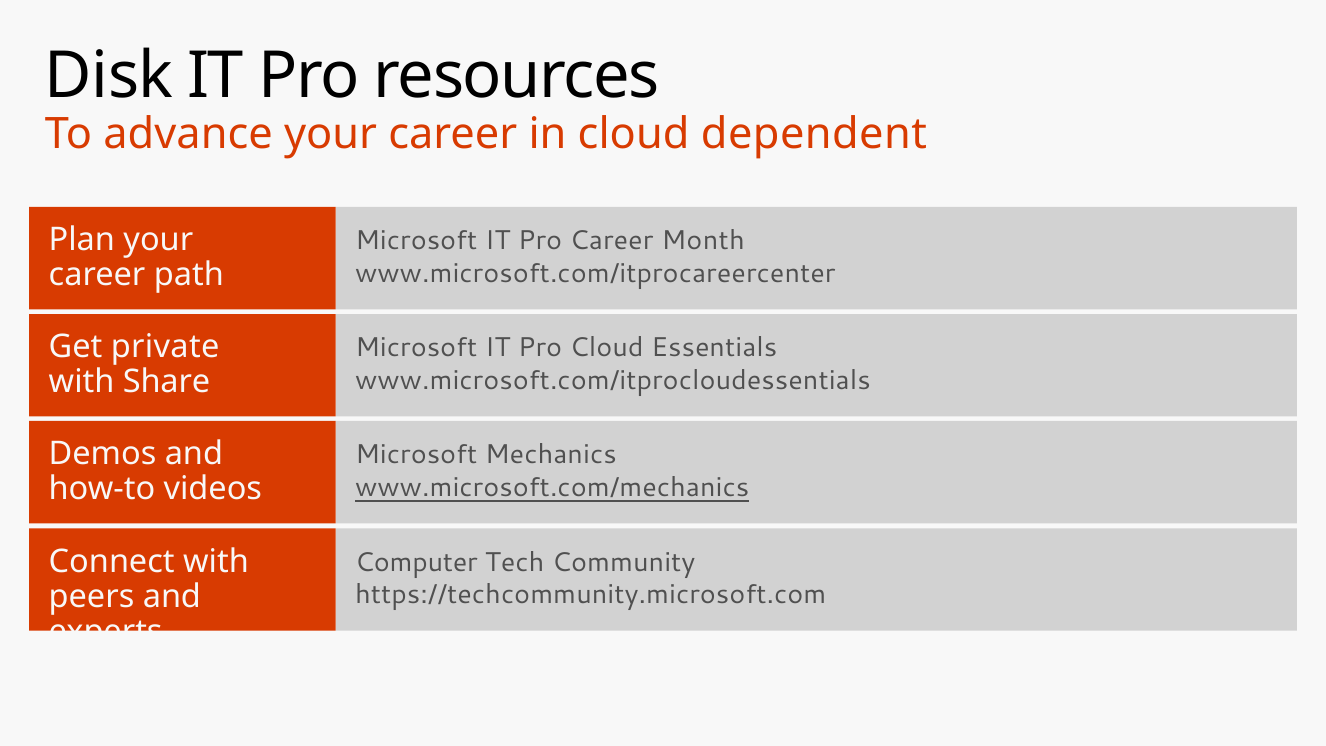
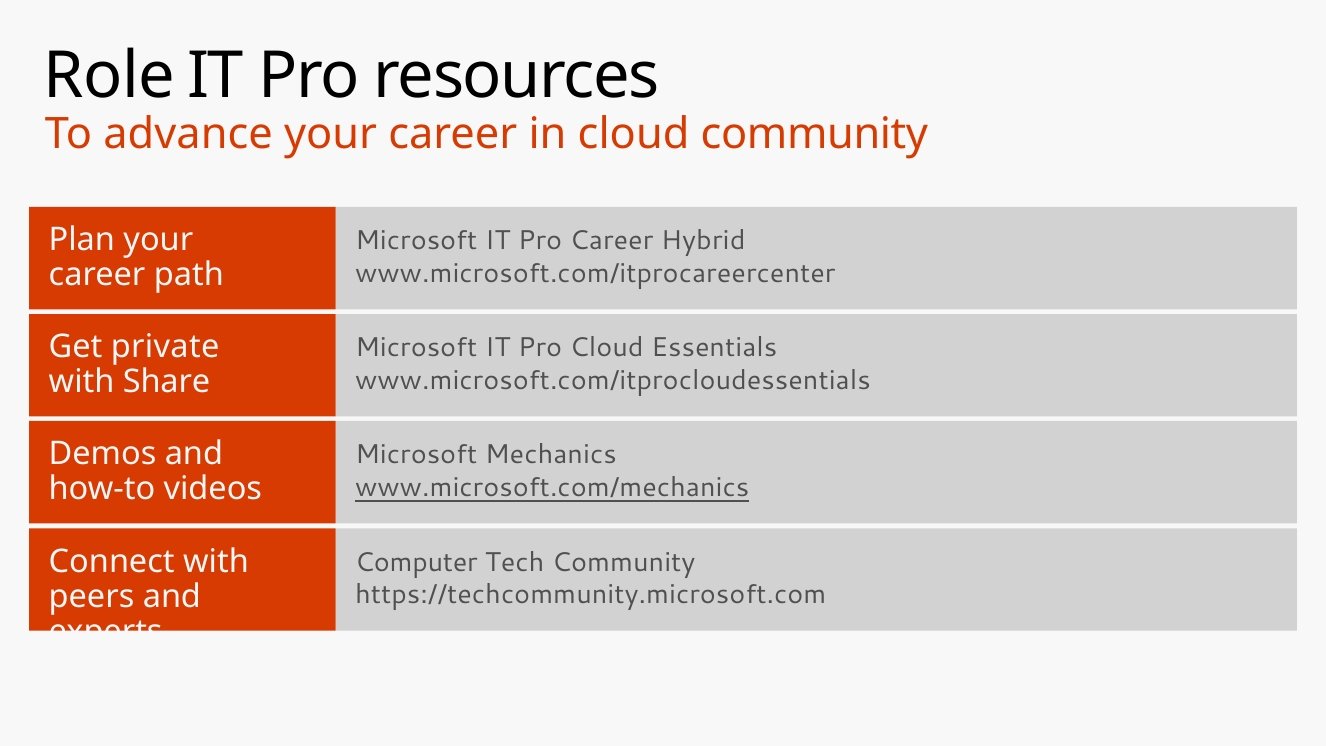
Disk at (109, 76): Disk -> Role
cloud dependent: dependent -> community
Career Month: Month -> Hybrid
